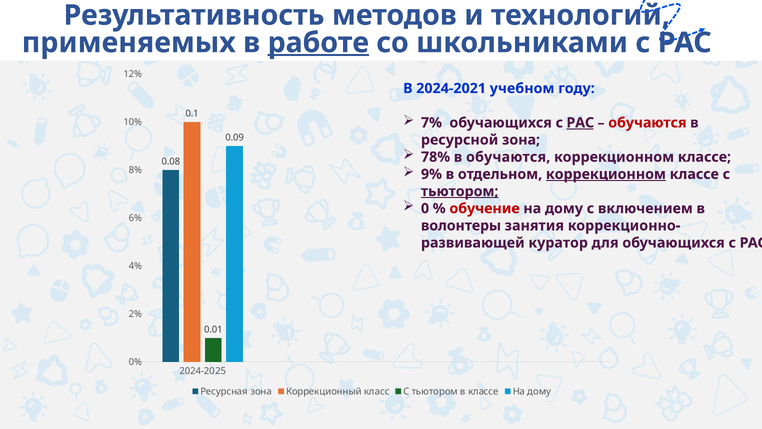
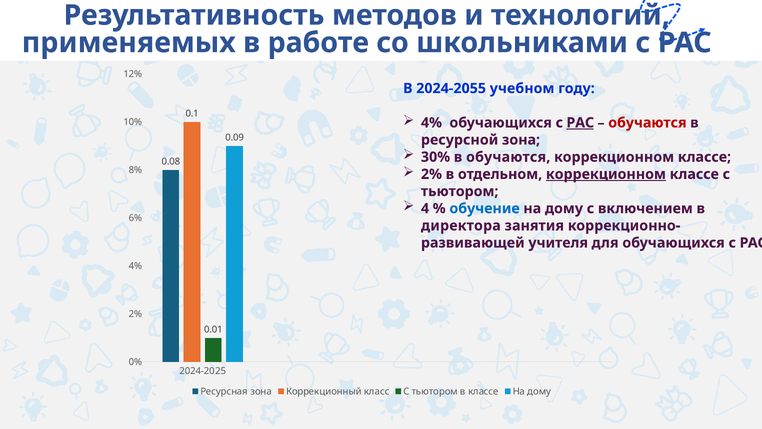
работе underline: present -> none
2024-2021: 2024-2021 -> 2024-2055
7% at (431, 123): 7% -> 4%
78%: 78% -> 30%
9% at (431, 174): 9% -> 2%
тьютором at (460, 191) underline: present -> none
0: 0 -> 4
обучение colour: red -> blue
волонтеры: волонтеры -> директора
куратор: куратор -> учителя
